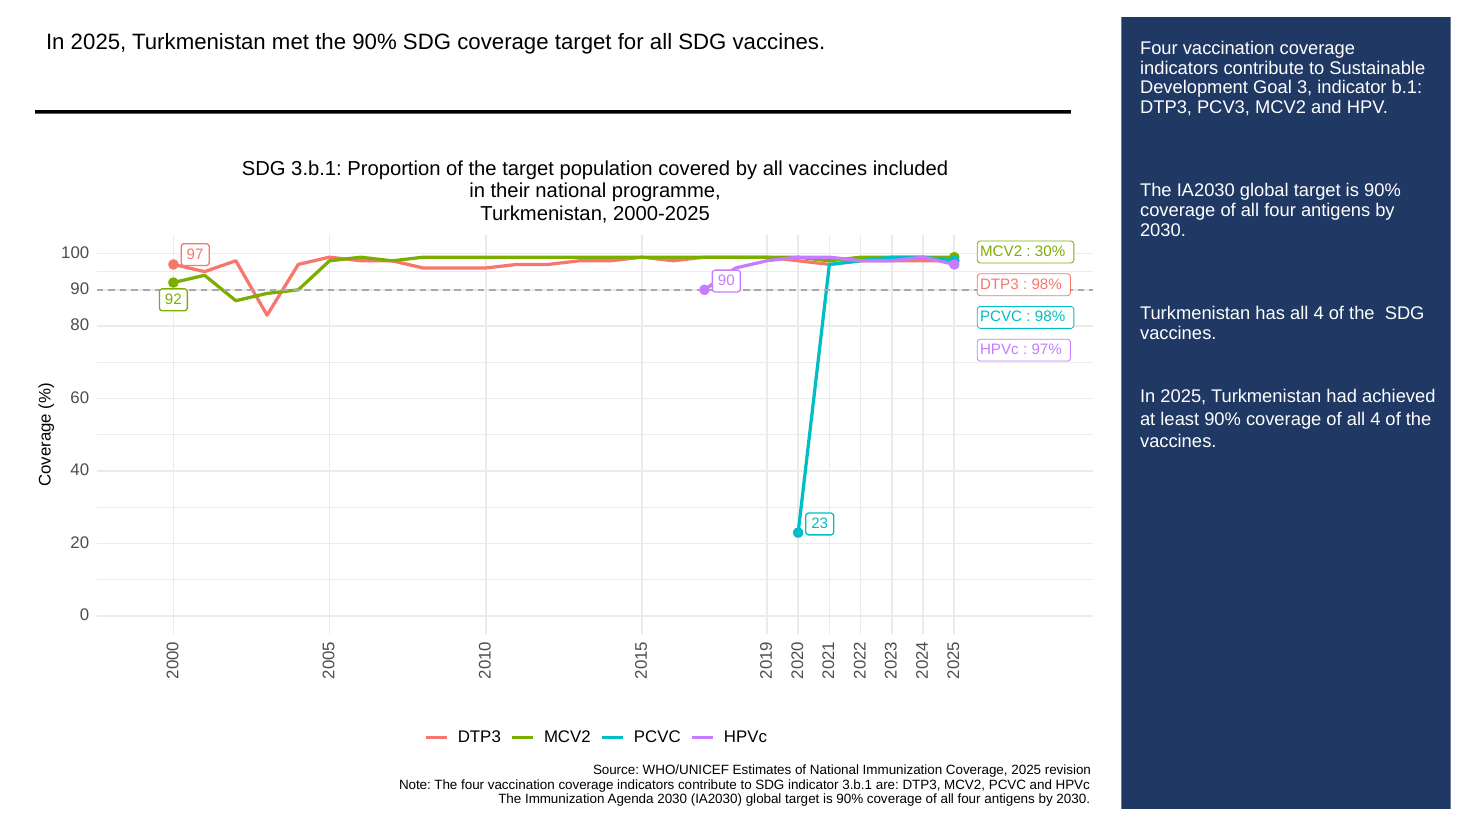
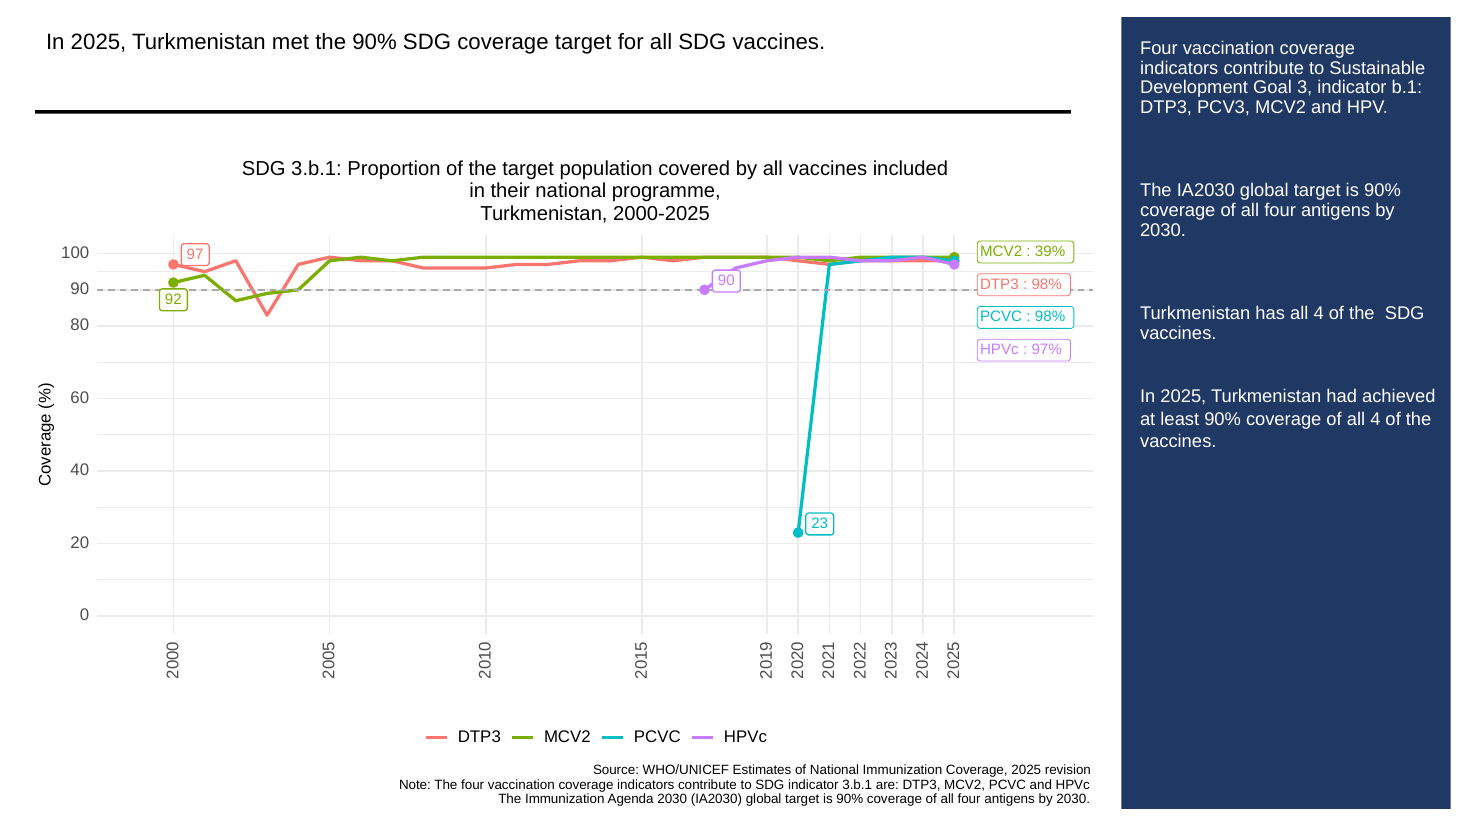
30%: 30% -> 39%
